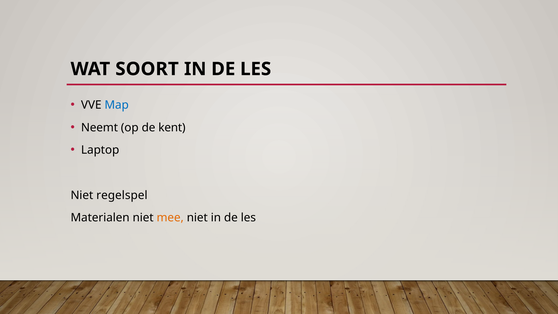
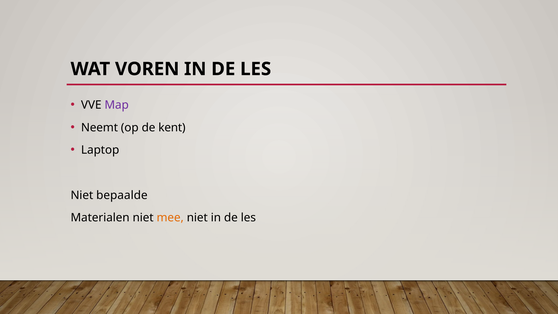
SOORT: SOORT -> VOREN
Map colour: blue -> purple
regelspel: regelspel -> bepaalde
